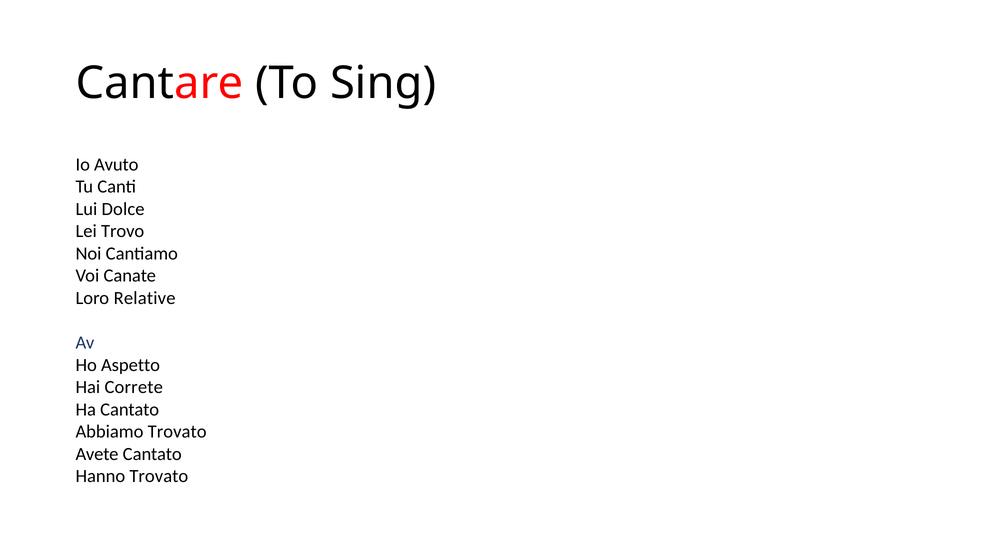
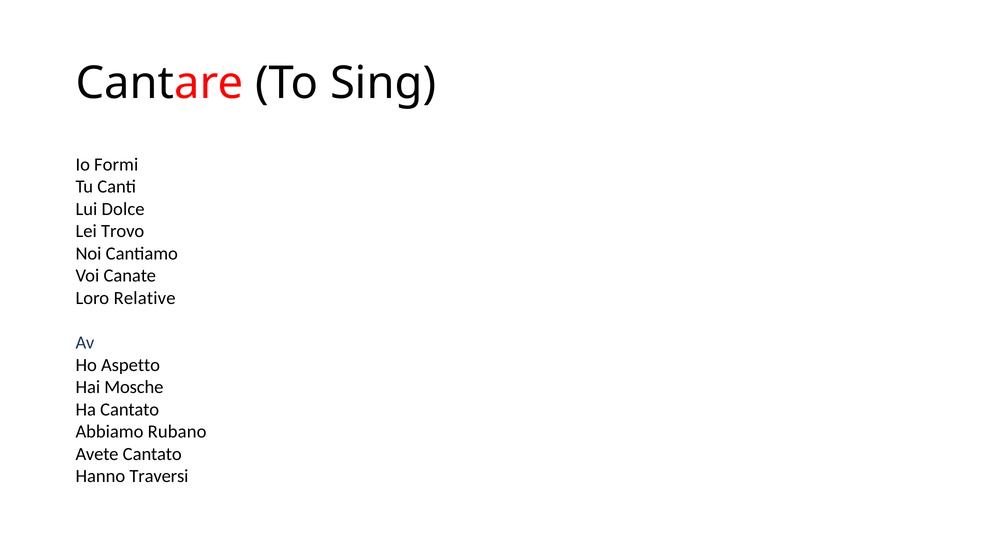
Avuto: Avuto -> Formi
Correte: Correte -> Mosche
Abbiamo Trovato: Trovato -> Rubano
Hanno Trovato: Trovato -> Traversi
